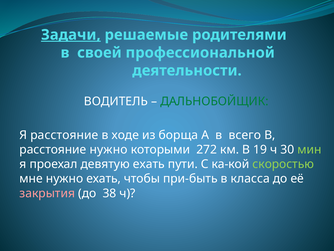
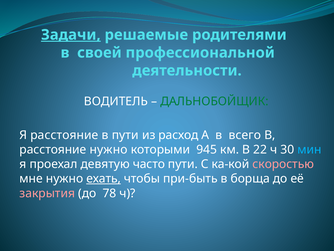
в ходе: ходе -> пути
борща: борща -> расход
272: 272 -> 945
19: 19 -> 22
мин colour: light green -> light blue
девятую ехать: ехать -> часто
скоростью colour: light green -> pink
ехать at (104, 178) underline: none -> present
класса: класса -> борща
38: 38 -> 78
